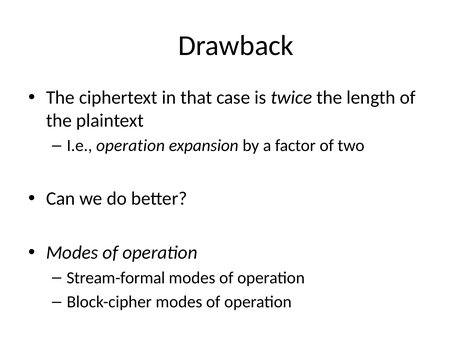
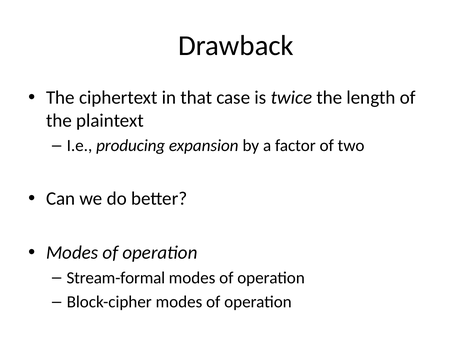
I.e operation: operation -> producing
